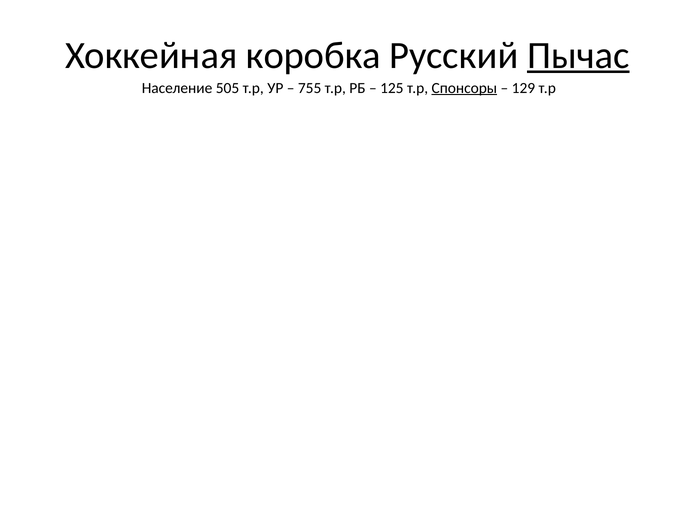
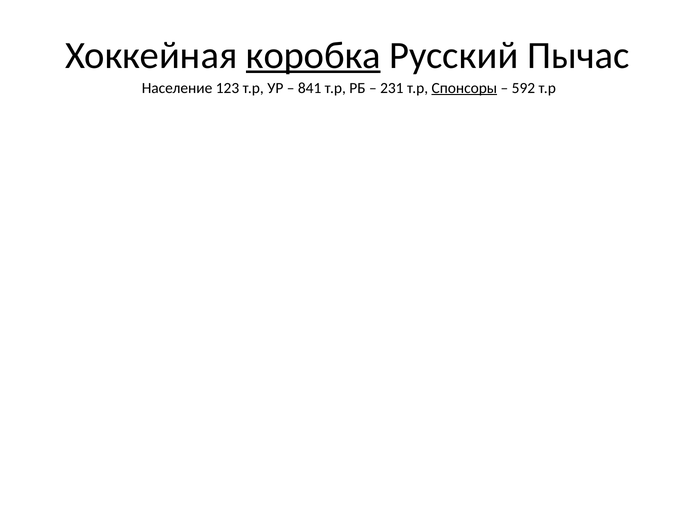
коробка underline: none -> present
Пычас underline: present -> none
505: 505 -> 123
755: 755 -> 841
125: 125 -> 231
129: 129 -> 592
